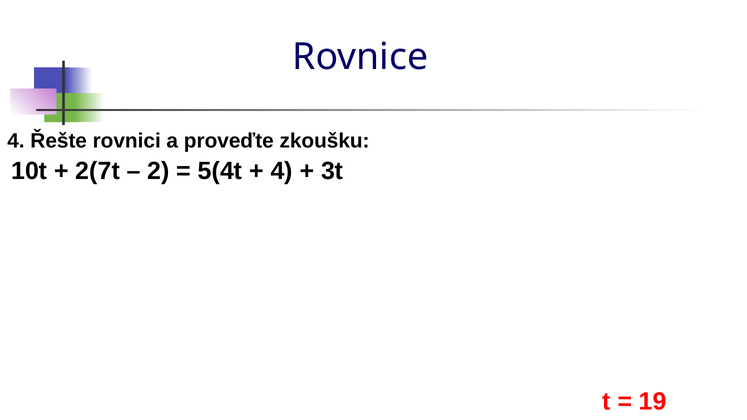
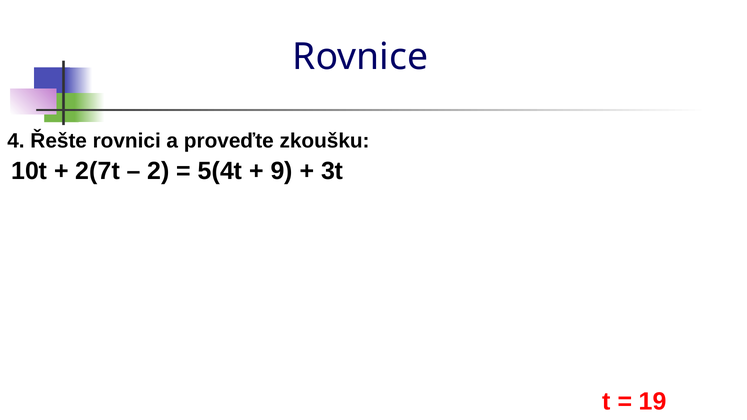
4 at (282, 171): 4 -> 9
